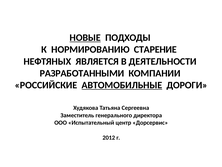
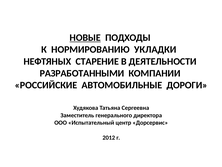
СТАРЕНИЕ: СТАРЕНИЕ -> УКЛАДКИ
ЯВЛЯЕТСЯ: ЯВЛЯЕТСЯ -> СТАРЕНИЕ
АВТОМОБИЛЬНЫЕ underline: present -> none
